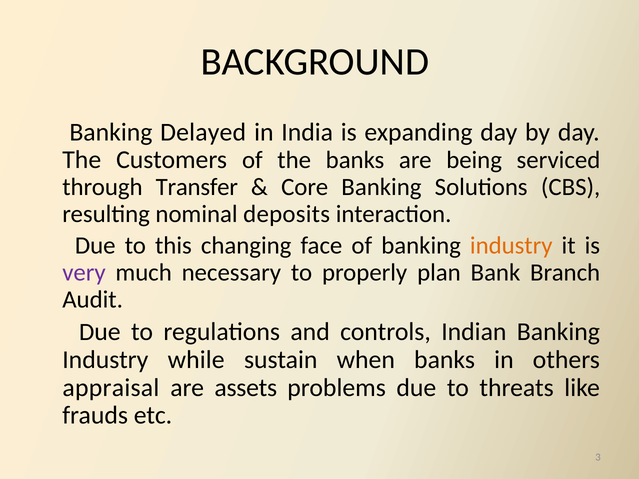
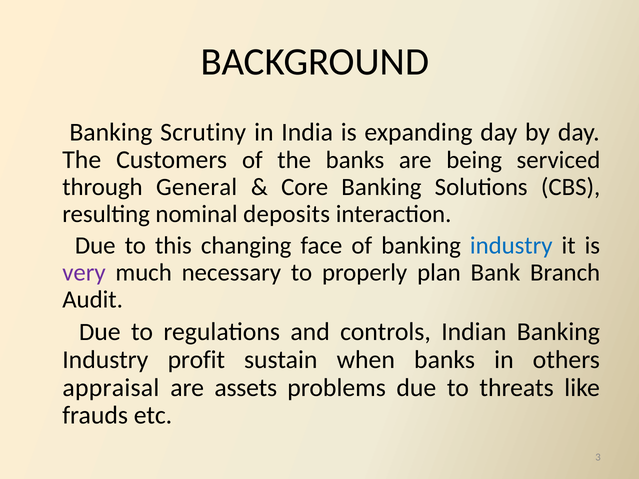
Delayed: Delayed -> Scrutiny
Transfer: Transfer -> General
industry at (511, 246) colour: orange -> blue
while: while -> profit
